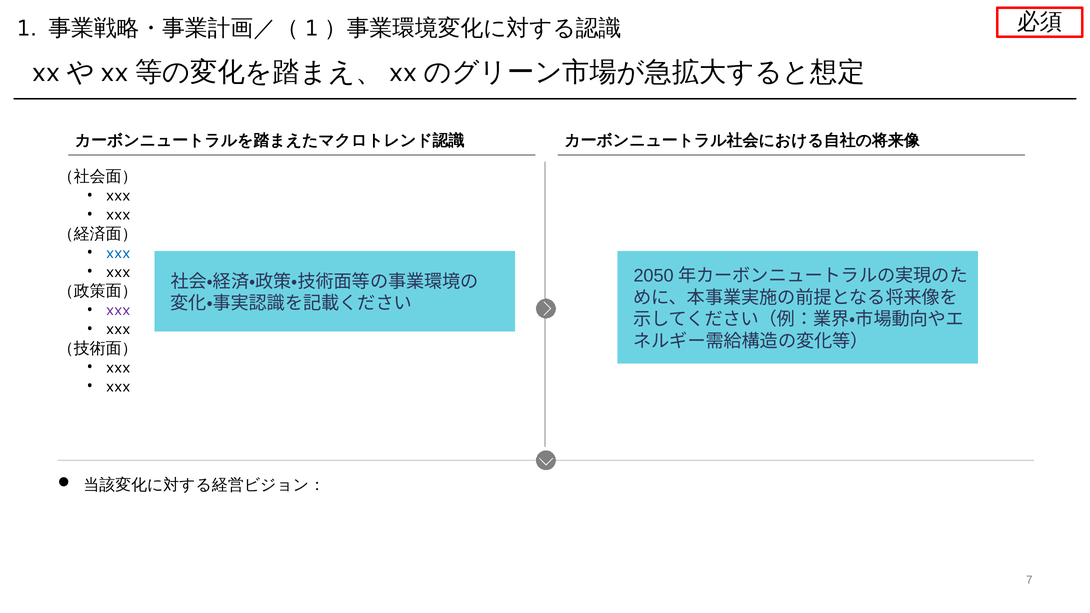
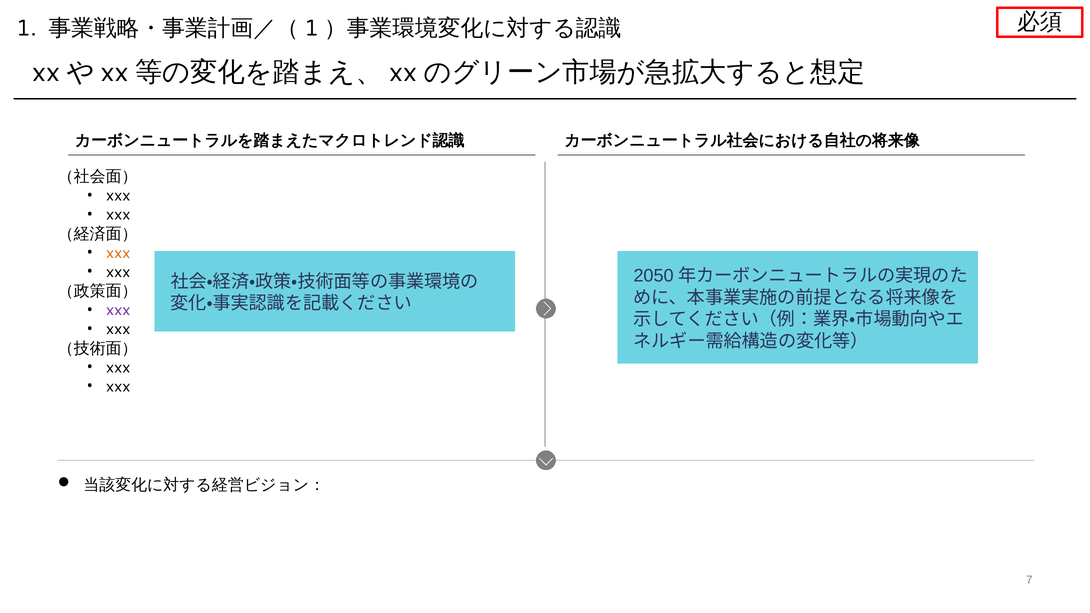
xxx at (118, 253) colour: blue -> orange
